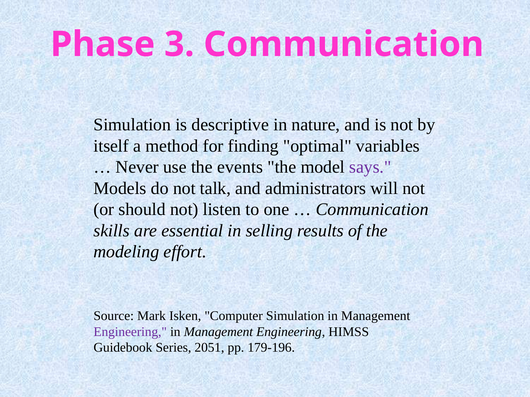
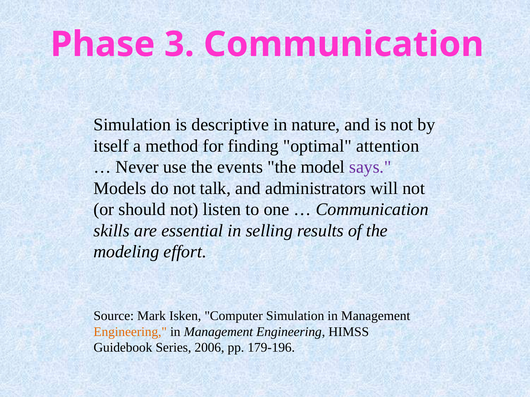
variables: variables -> attention
Engineering at (130, 332) colour: purple -> orange
2051: 2051 -> 2006
